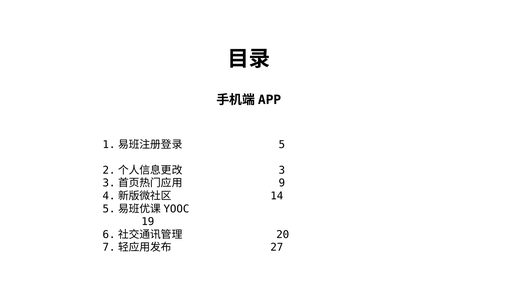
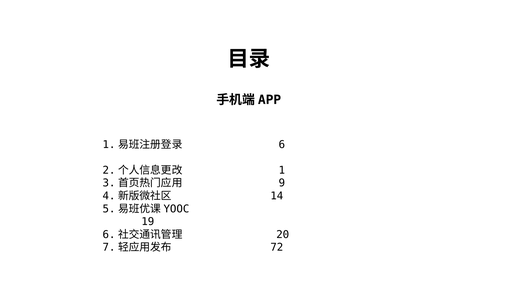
5: 5 -> 6
3: 3 -> 1
27: 27 -> 72
